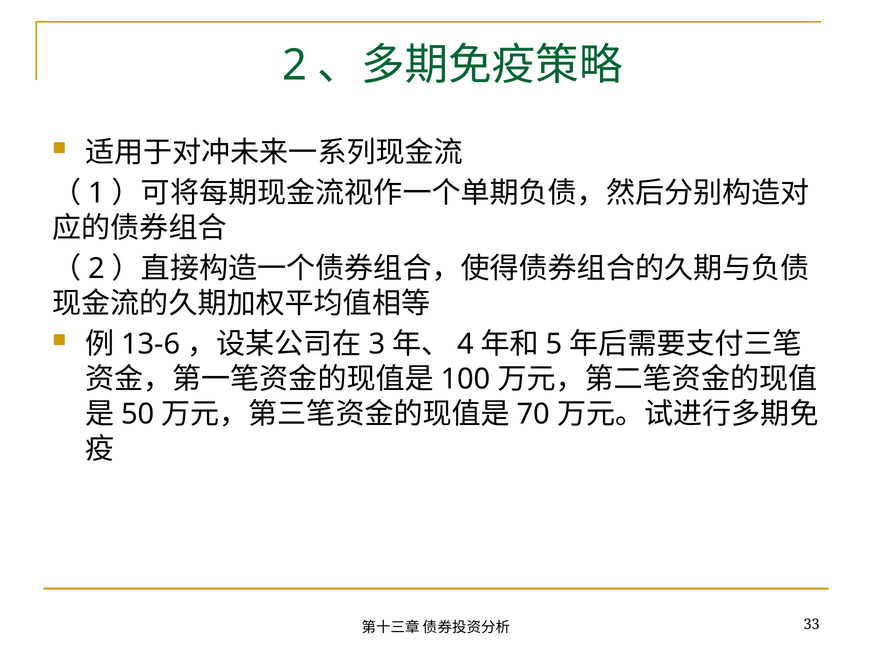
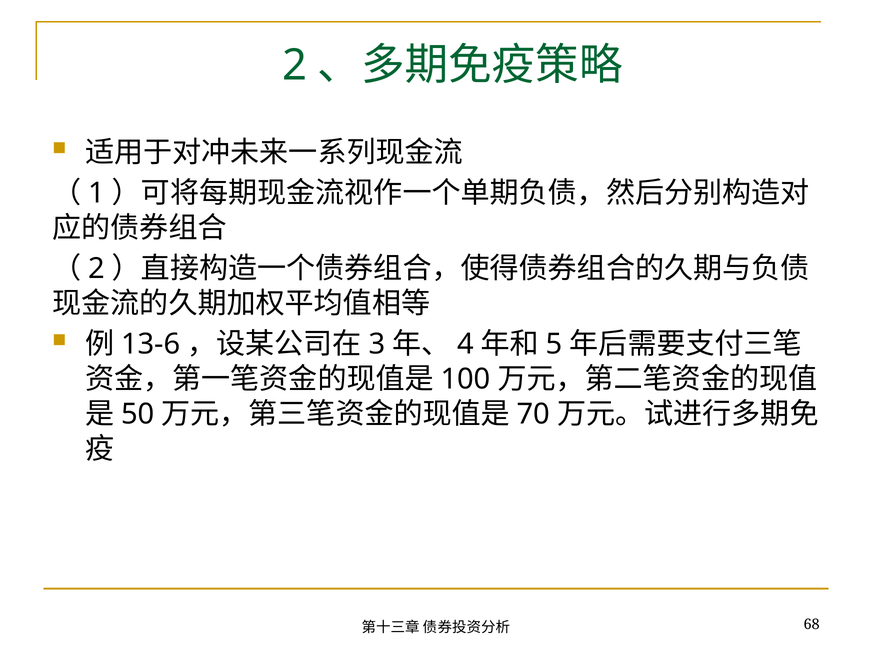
33: 33 -> 68
